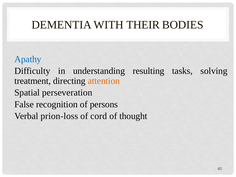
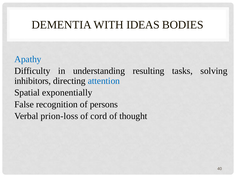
THEIR: THEIR -> IDEAS
treatment: treatment -> inhibitors
attention colour: orange -> blue
perseveration: perseveration -> exponentially
